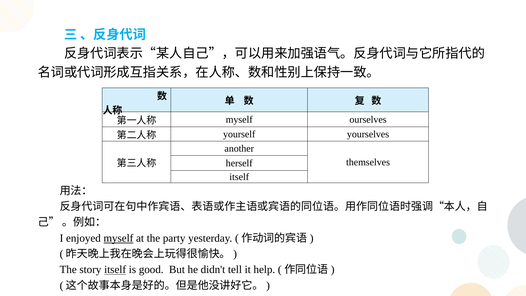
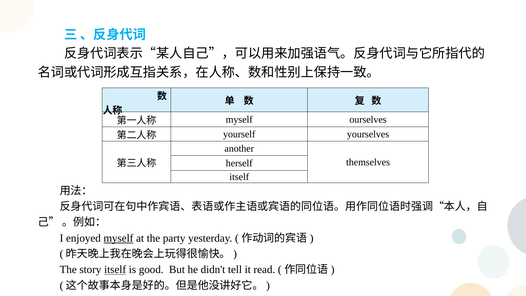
help: help -> read
